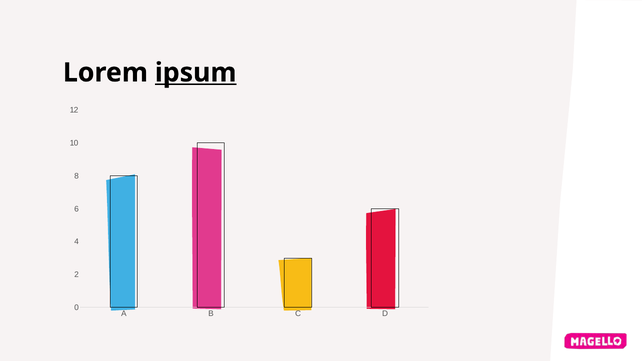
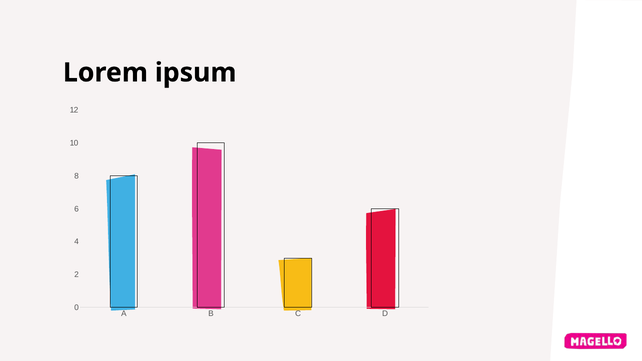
ipsum underline: present -> none
